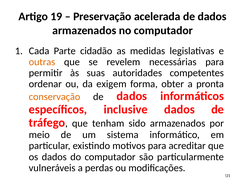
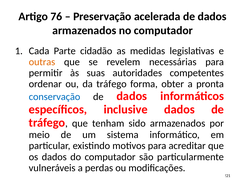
19: 19 -> 76
da exigem: exigem -> tráfego
conservação colour: orange -> blue
